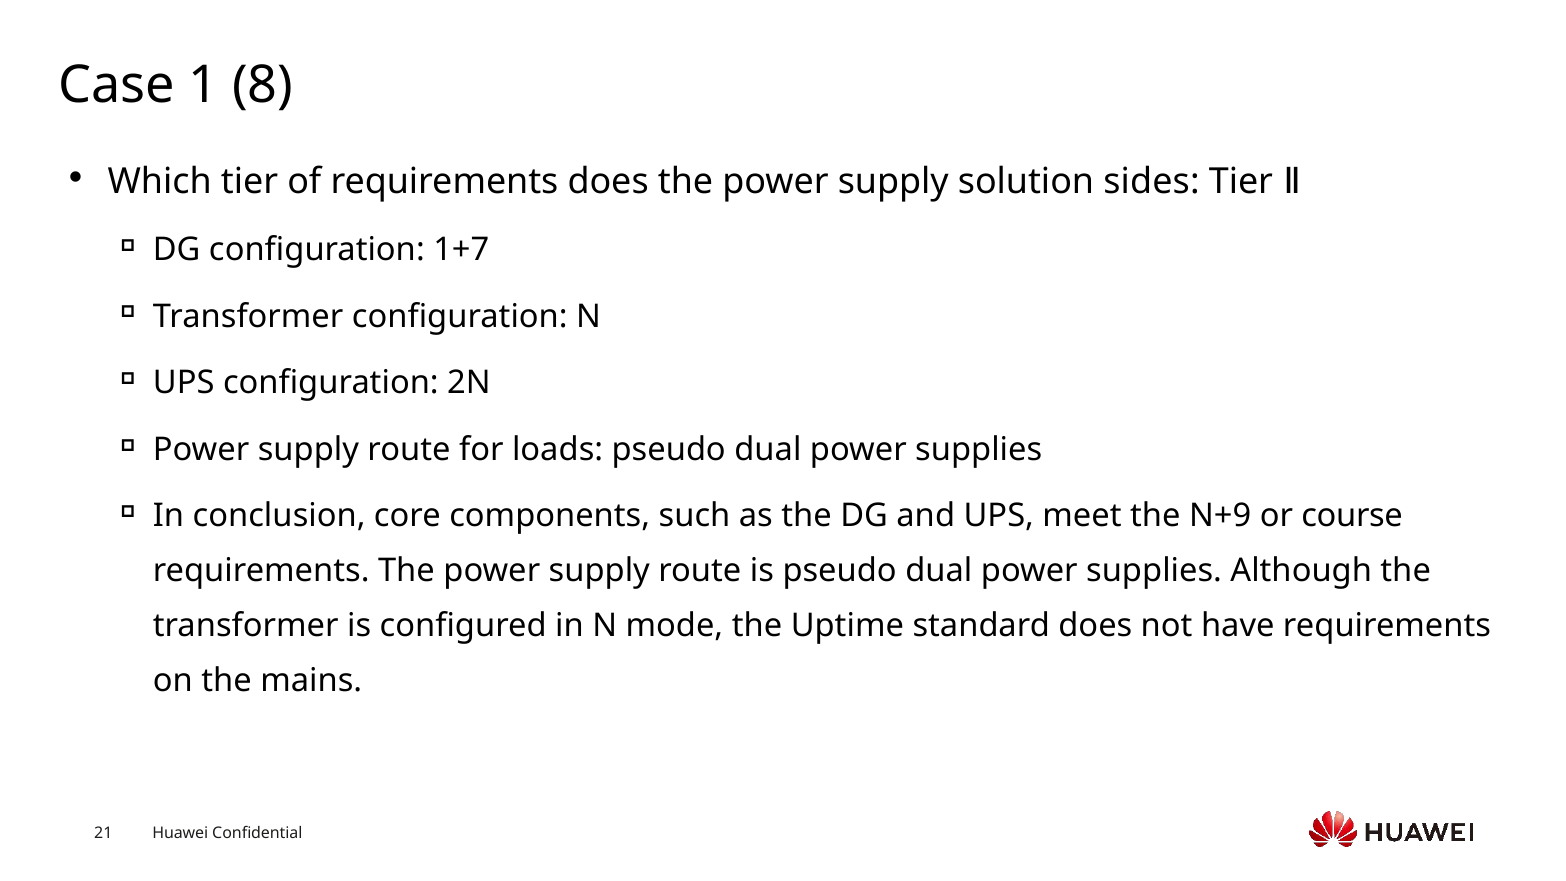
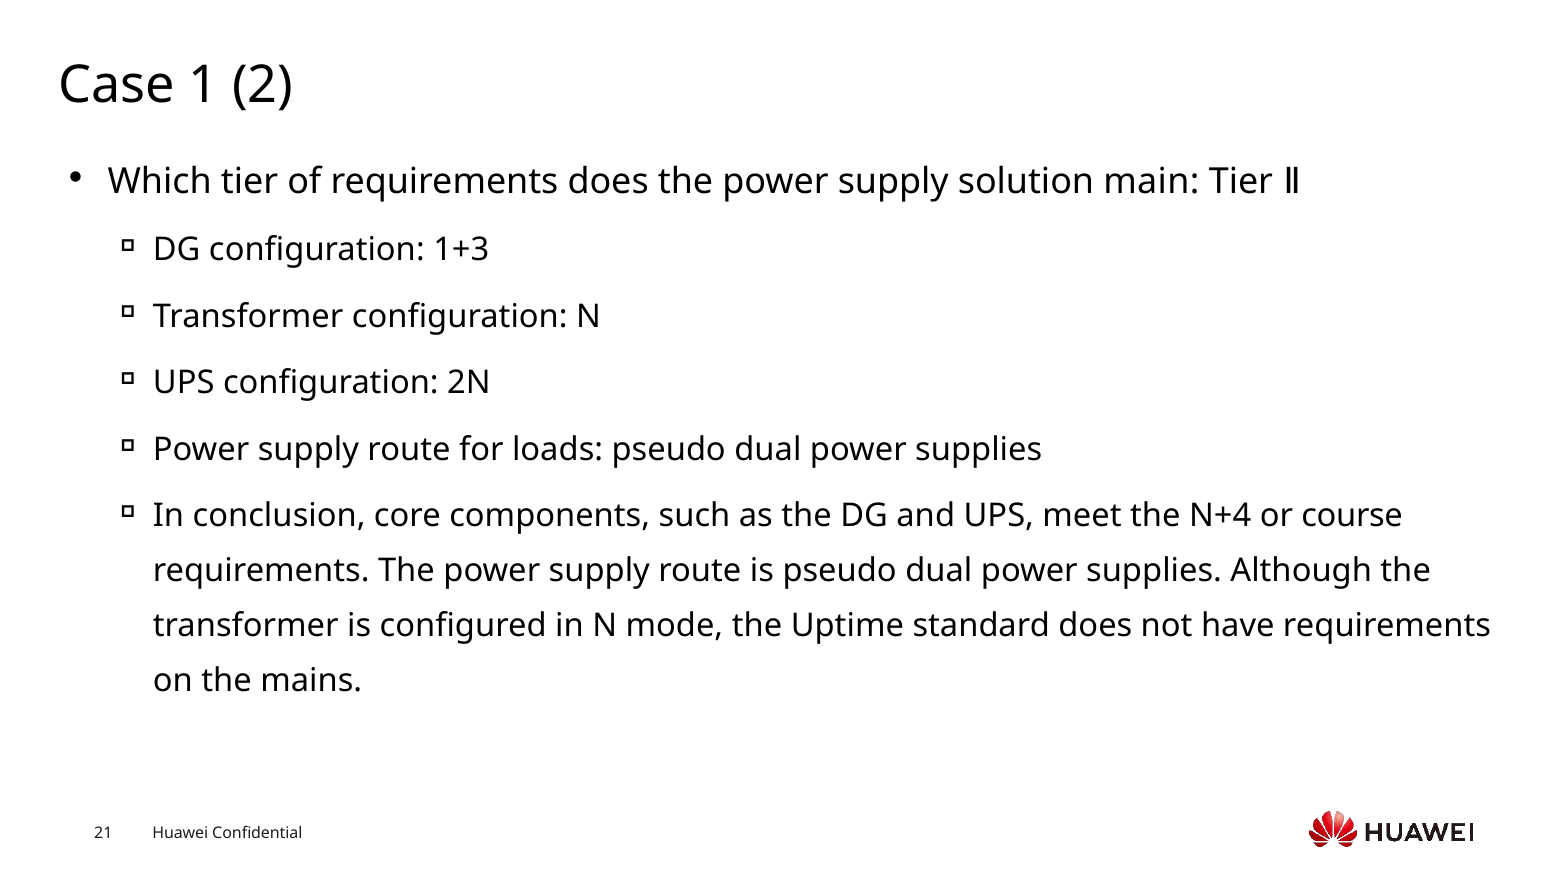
8: 8 -> 2
sides: sides -> main
1+7: 1+7 -> 1+3
N+9: N+9 -> N+4
